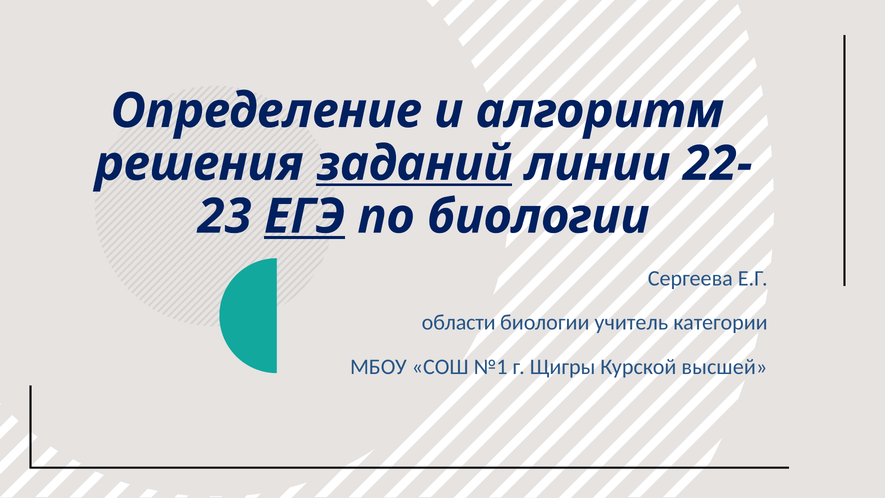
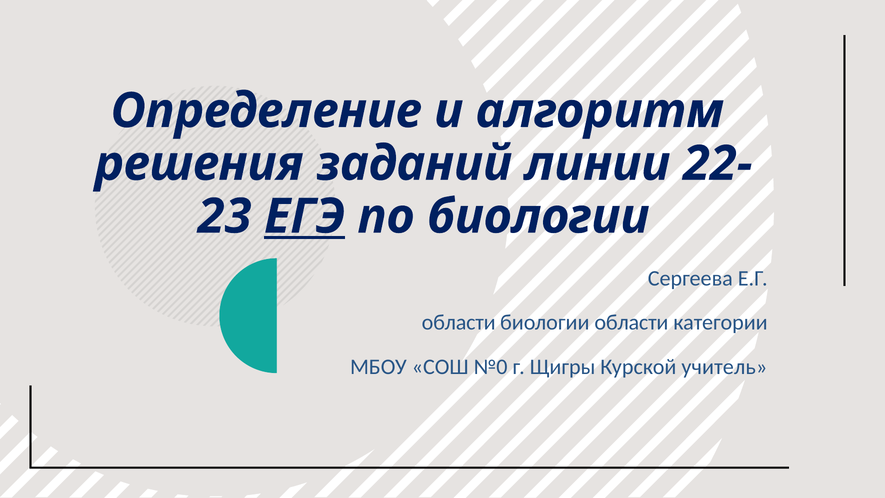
заданий underline: present -> none
биологии учитель: учитель -> области
№1: №1 -> №0
высшей: высшей -> учитель
